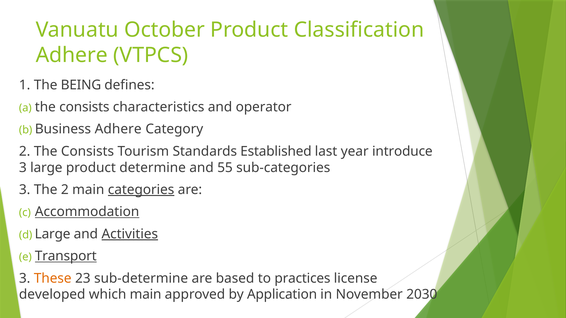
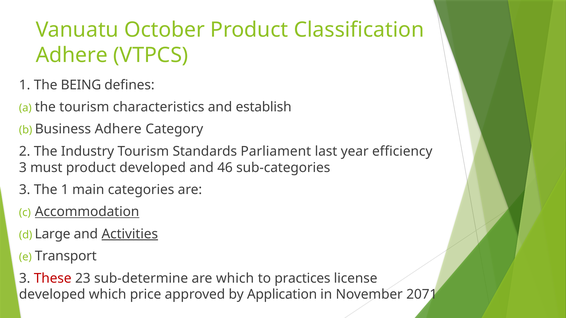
consists at (84, 107): consists -> tourism
operator: operator -> establish
2 The Consists: Consists -> Industry
Established: Established -> Parliament
introduce: introduce -> efficiency
3 large: large -> must
product determine: determine -> developed
55: 55 -> 46
The 2: 2 -> 1
categories underline: present -> none
Transport underline: present -> none
These colour: orange -> red
are based: based -> which
which main: main -> price
2030: 2030 -> 2071
